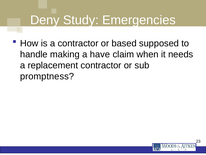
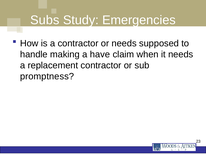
Deny: Deny -> Subs
or based: based -> needs
